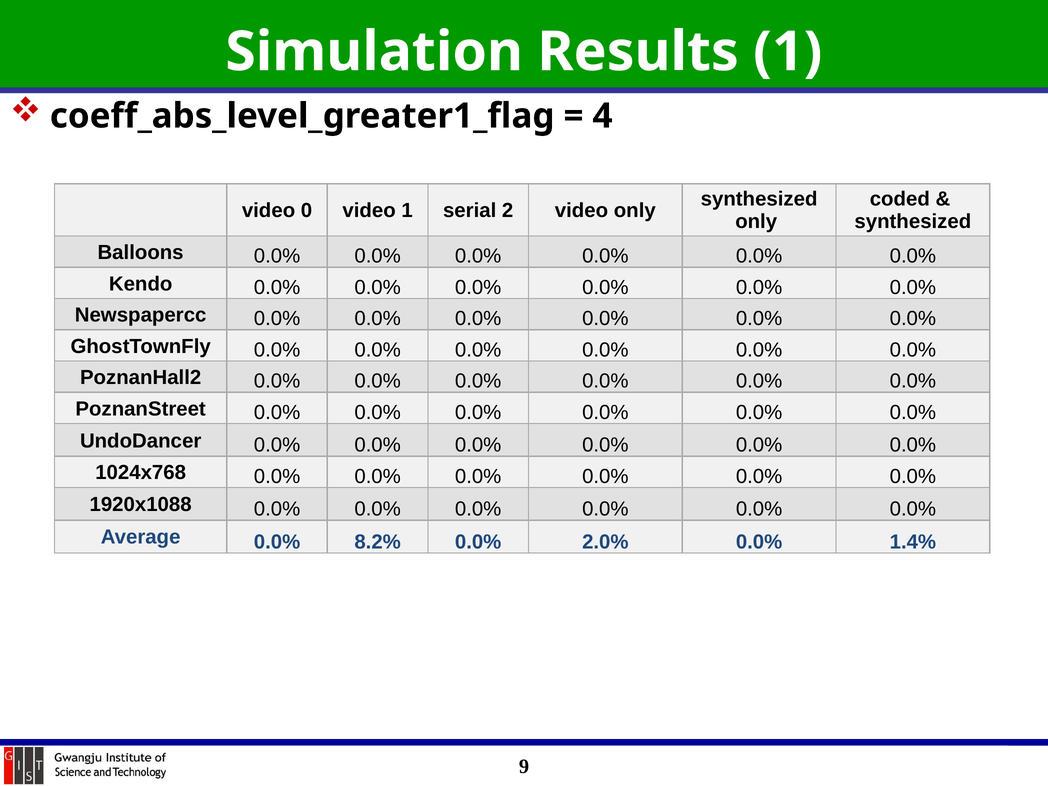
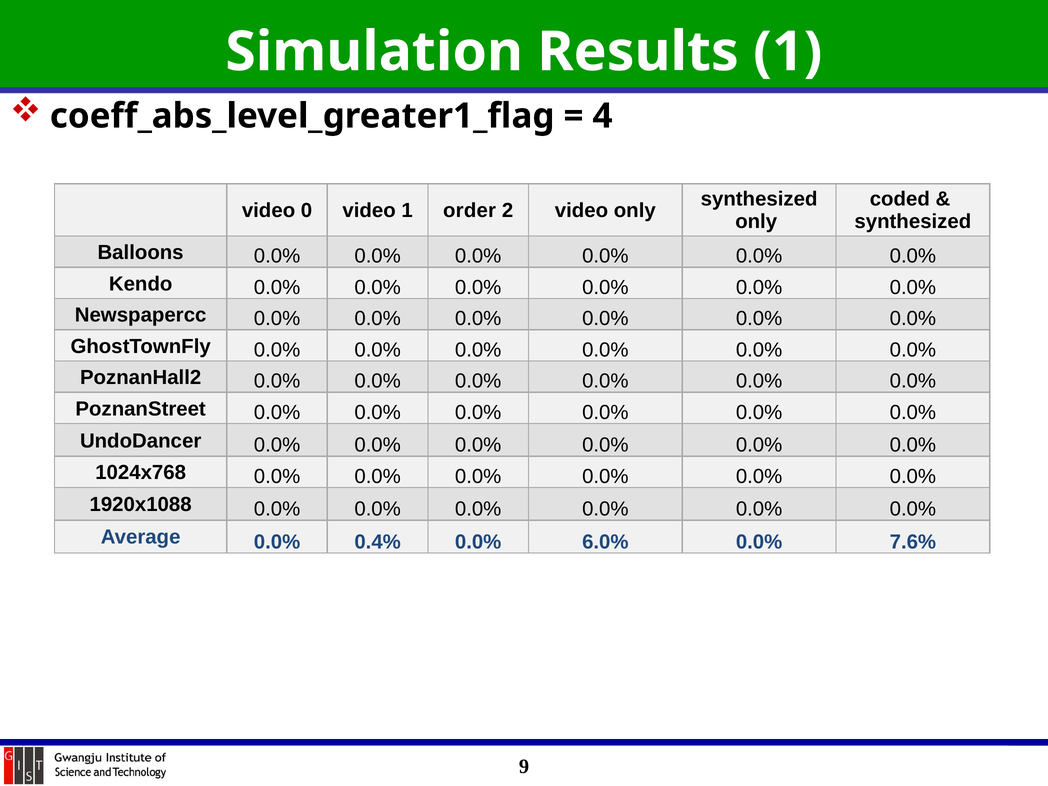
serial: serial -> order
8.2%: 8.2% -> 0.4%
2.0%: 2.0% -> 6.0%
1.4%: 1.4% -> 7.6%
